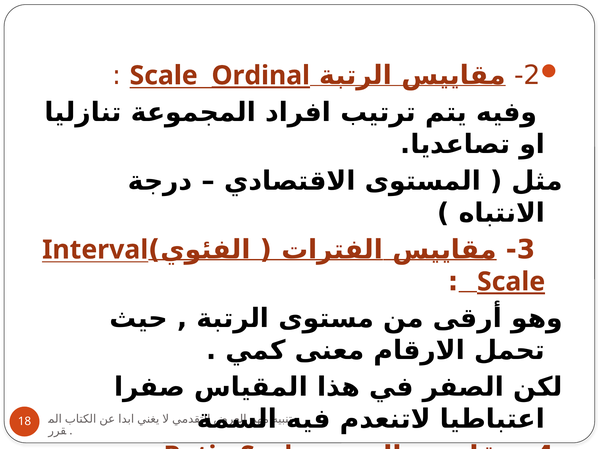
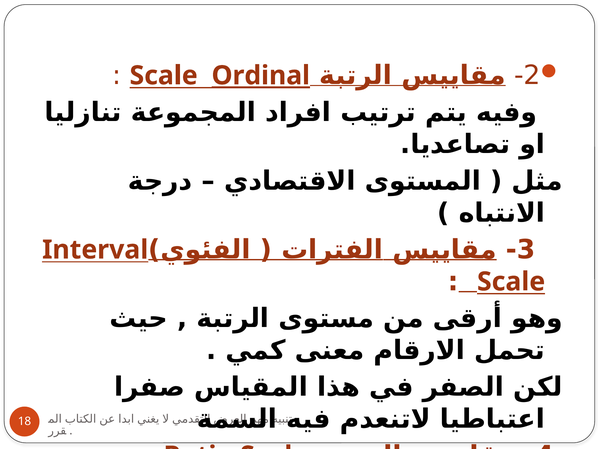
Scale at (511, 282) underline: present -> none
